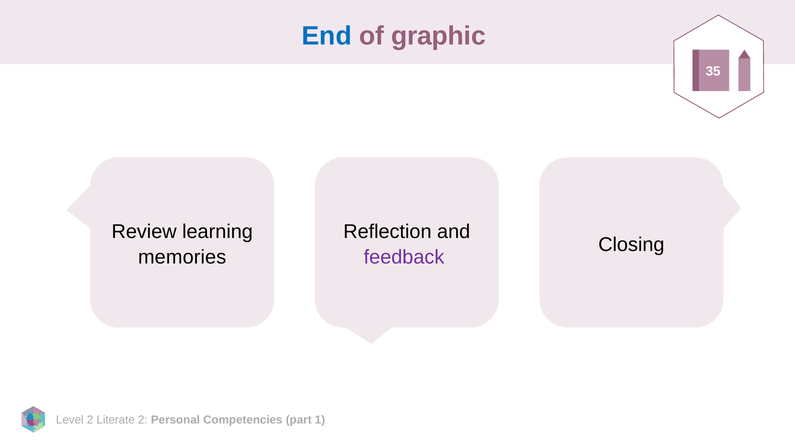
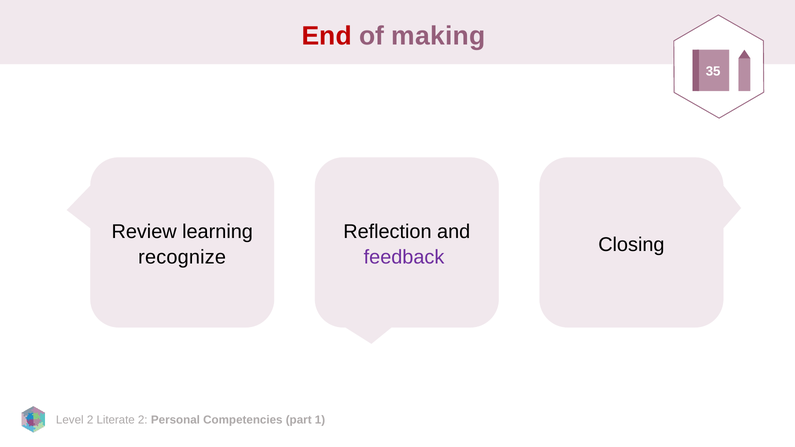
End colour: blue -> red
graphic: graphic -> making
memories: memories -> recognize
